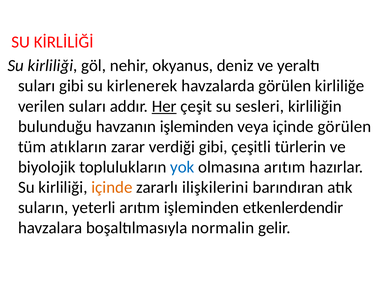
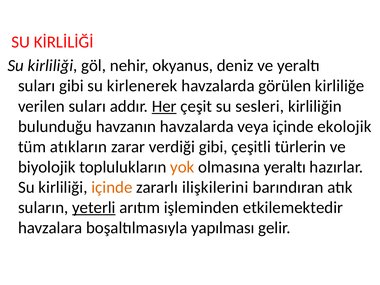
havzanın işleminden: işleminden -> havzalarda
içinde görülen: görülen -> ekolojik
yok colour: blue -> orange
olmasına arıtım: arıtım -> yeraltı
yeterli underline: none -> present
etkenlerdendir: etkenlerdendir -> etkilemektedir
normalin: normalin -> yapılması
